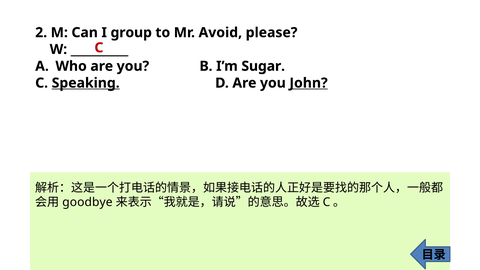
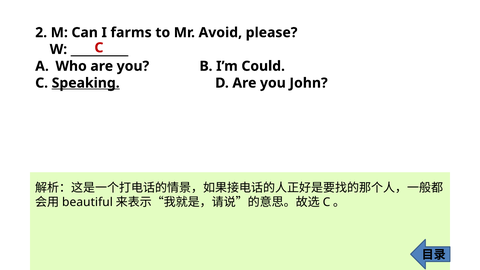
group: group -> farms
Sugar: Sugar -> Could
John underline: present -> none
goodbye: goodbye -> beautiful
